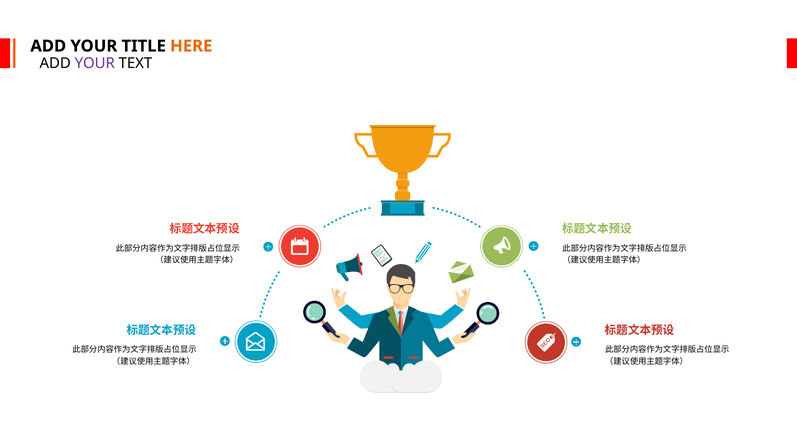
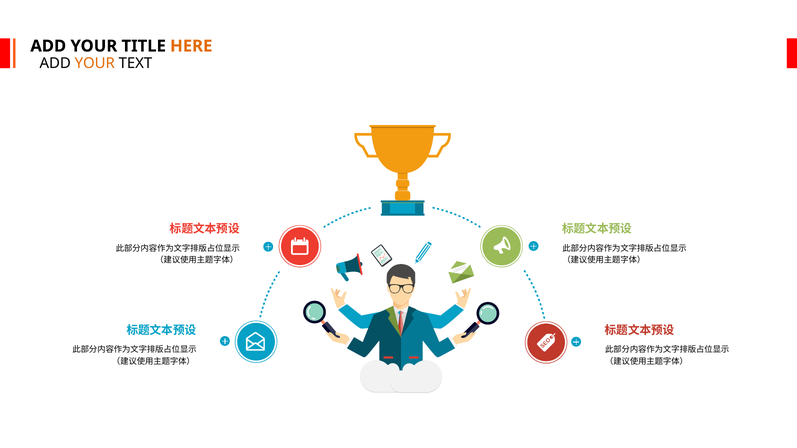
YOUR at (95, 63) colour: purple -> orange
